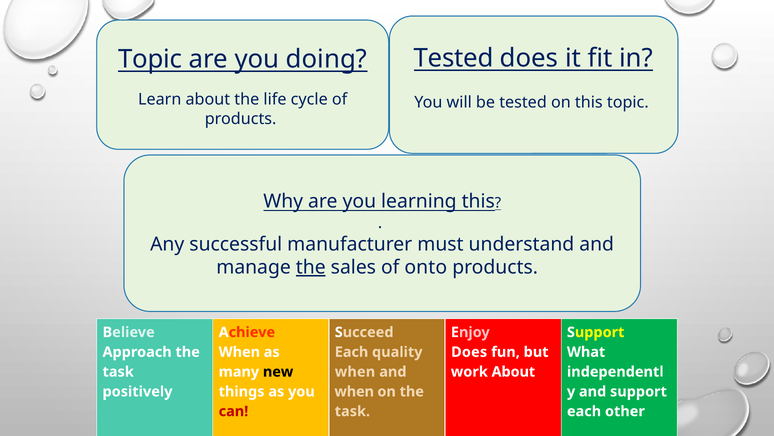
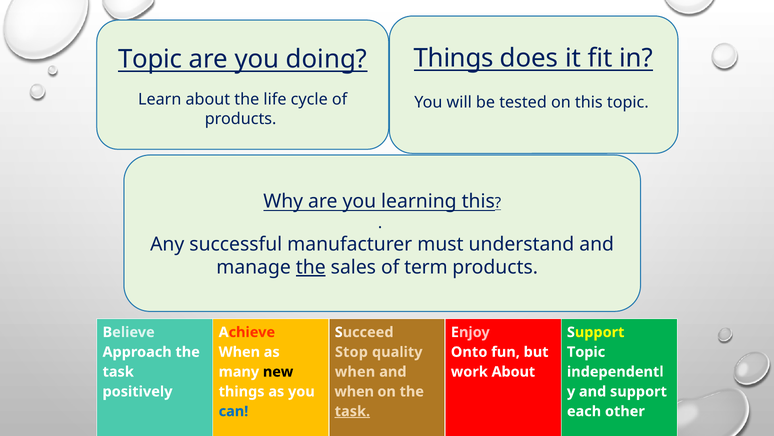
Tested at (454, 58): Tested -> Things
onto: onto -> term
Each at (352, 352): Each -> Stop
Does at (469, 352): Does -> Onto
What at (586, 352): What -> Topic
can colour: red -> blue
task at (352, 411) underline: none -> present
